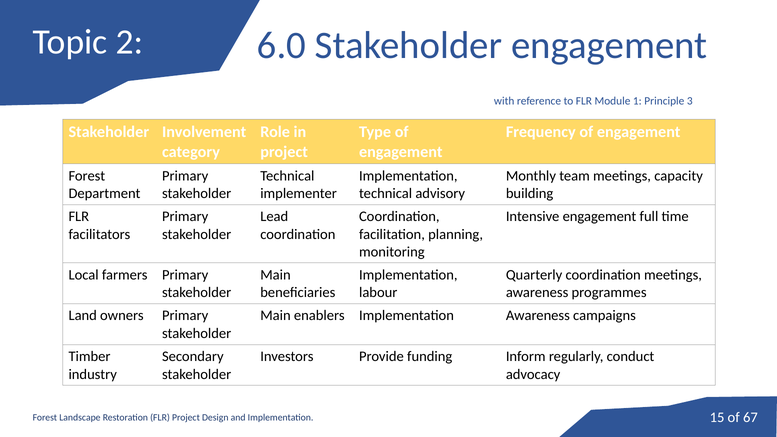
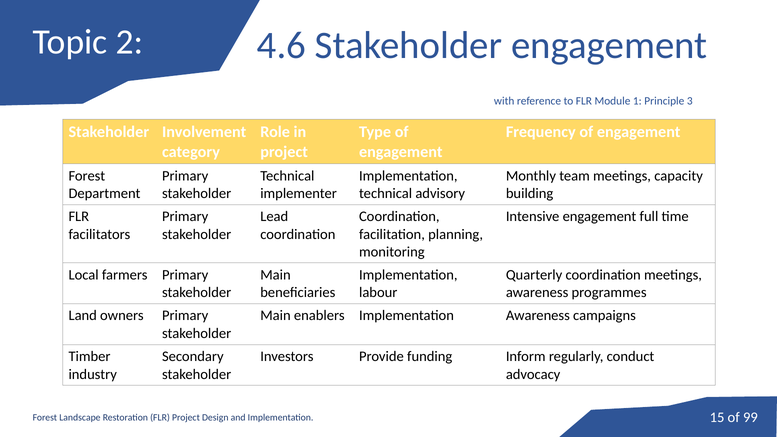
6.0: 6.0 -> 4.6
67: 67 -> 99
